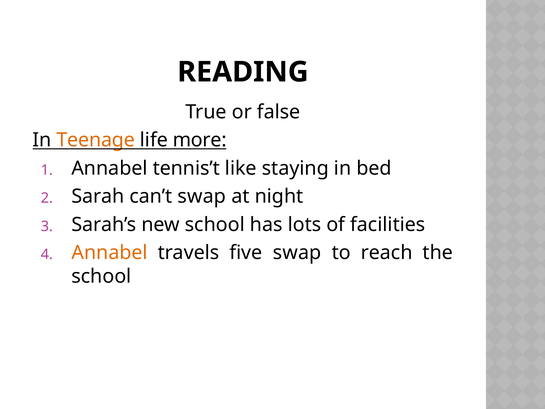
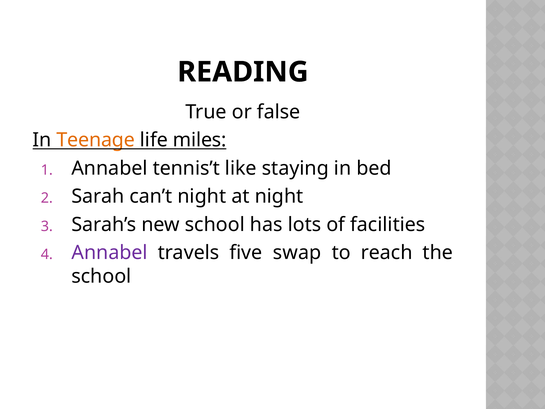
more: more -> miles
can’t swap: swap -> night
Annabel at (110, 253) colour: orange -> purple
